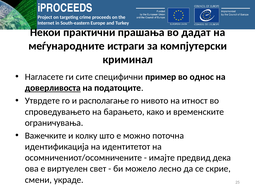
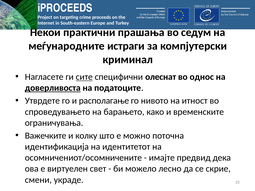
дадат: дадат -> седум
сите underline: none -> present
пример: пример -> олеснат
